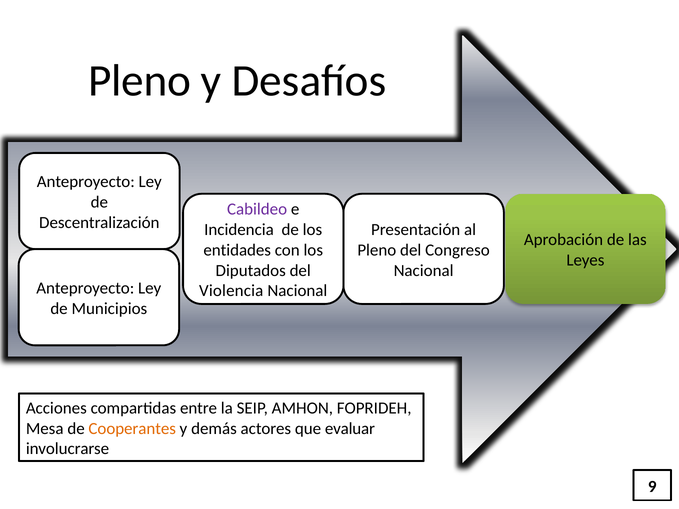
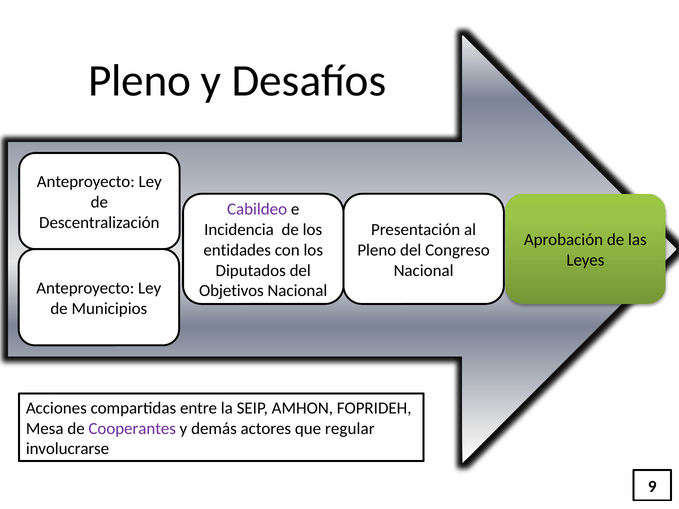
Violencia: Violencia -> Objetivos
Cooperantes colour: orange -> purple
evaluar: evaluar -> regular
